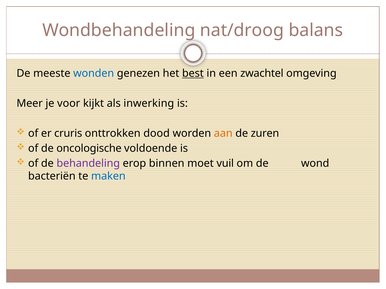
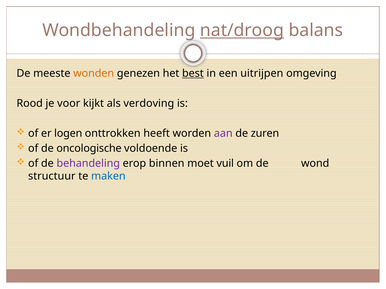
nat/droog underline: none -> present
wonden colour: blue -> orange
zwachtel: zwachtel -> uitrijpen
Meer: Meer -> Rood
inwerking: inwerking -> verdoving
cruris: cruris -> logen
dood: dood -> heeft
aan colour: orange -> purple
bacteriën: bacteriën -> structuur
